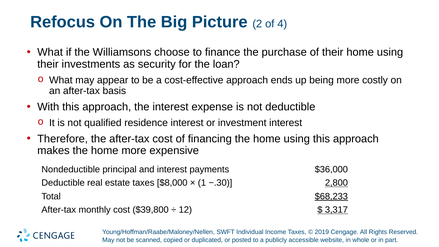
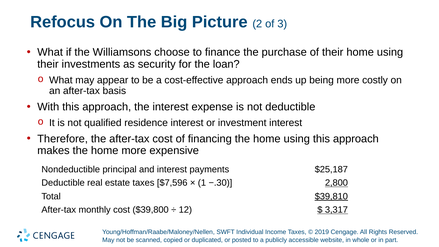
4: 4 -> 3
$36,000: $36,000 -> $25,187
$8,000: $8,000 -> $7,596
$68,233: $68,233 -> $39,810
